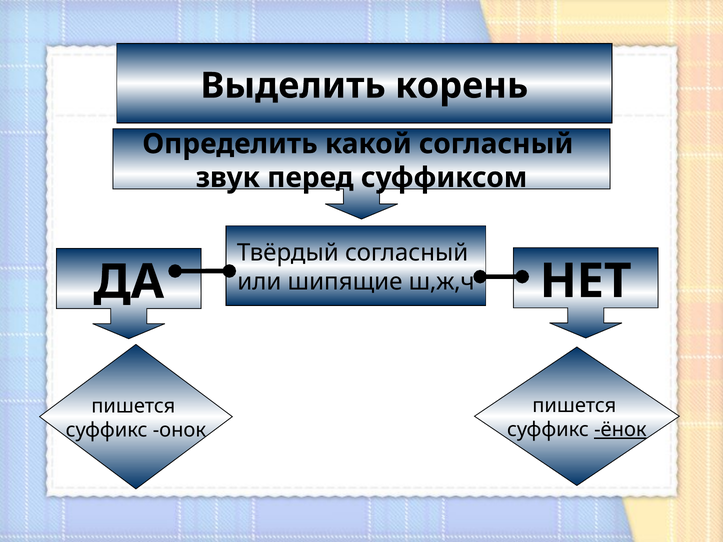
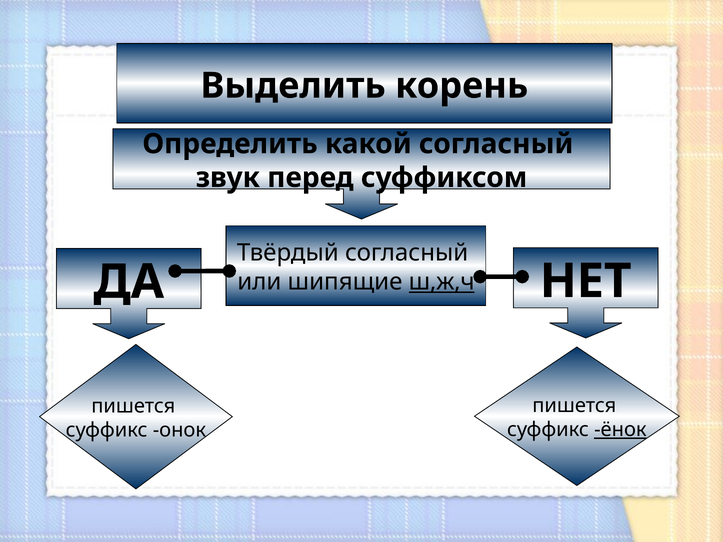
ш,ж,ч underline: none -> present
